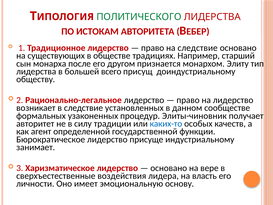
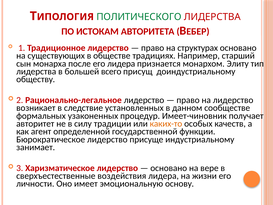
на следствие: следствие -> структурах
его другом: другом -> лидера
Элиты-чиновник: Элиты-чиновник -> Имеет-чиновник
каких-то colour: blue -> orange
власть: власть -> жизни
